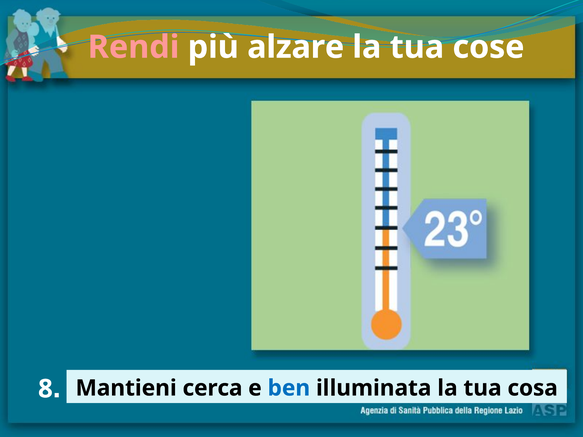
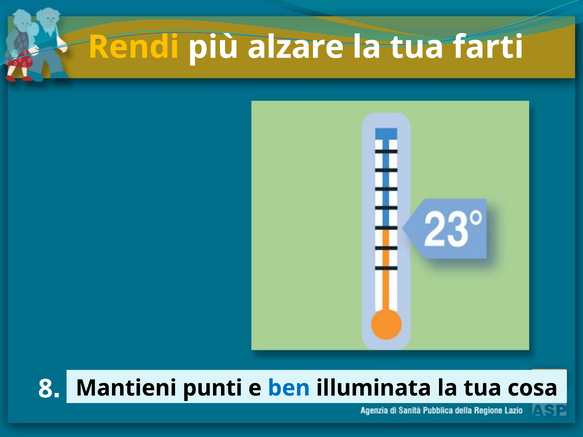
Rendi colour: pink -> yellow
cose: cose -> farti
cerca: cerca -> punti
